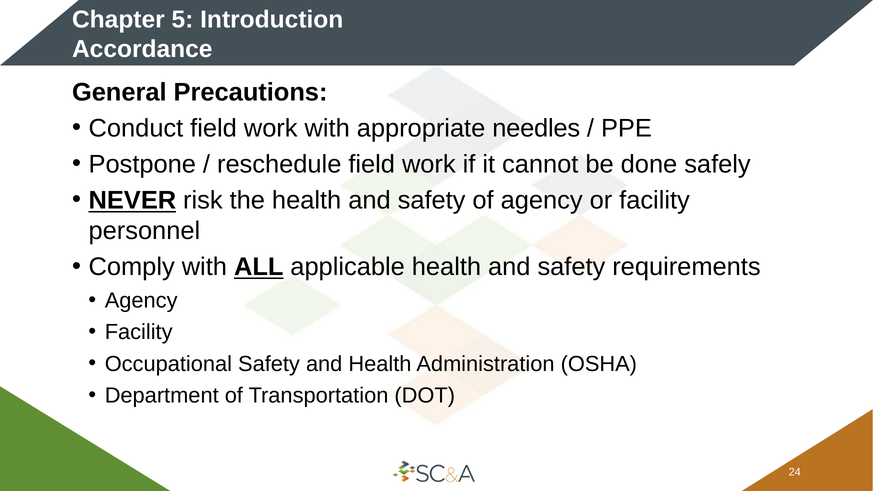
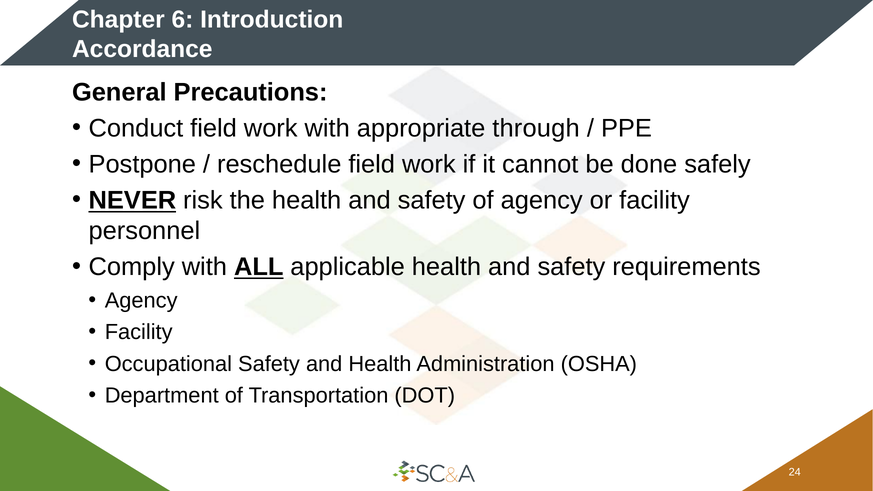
5: 5 -> 6
needles: needles -> through
